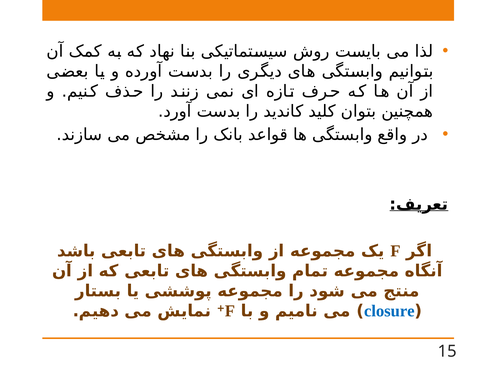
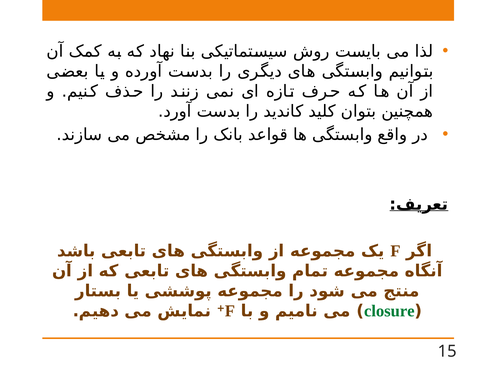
closure colour: blue -> green
